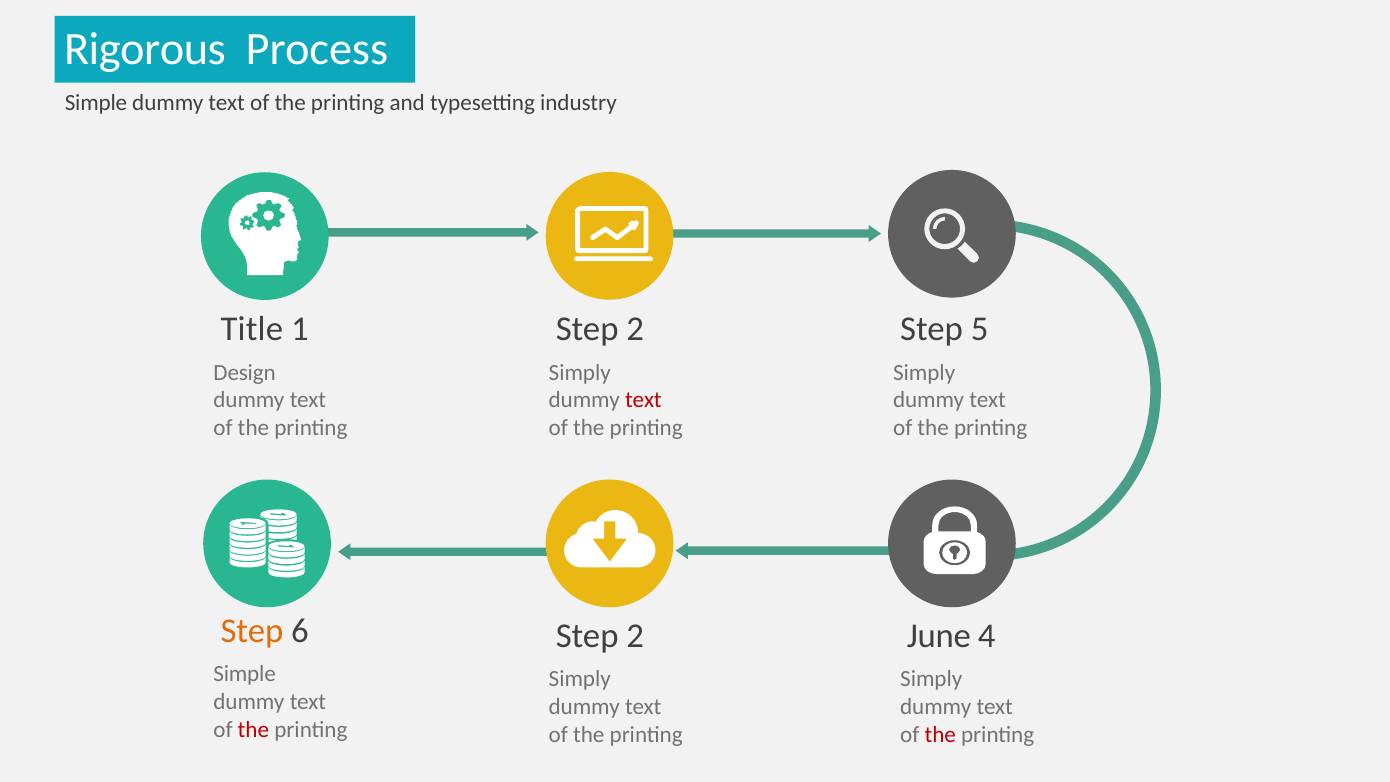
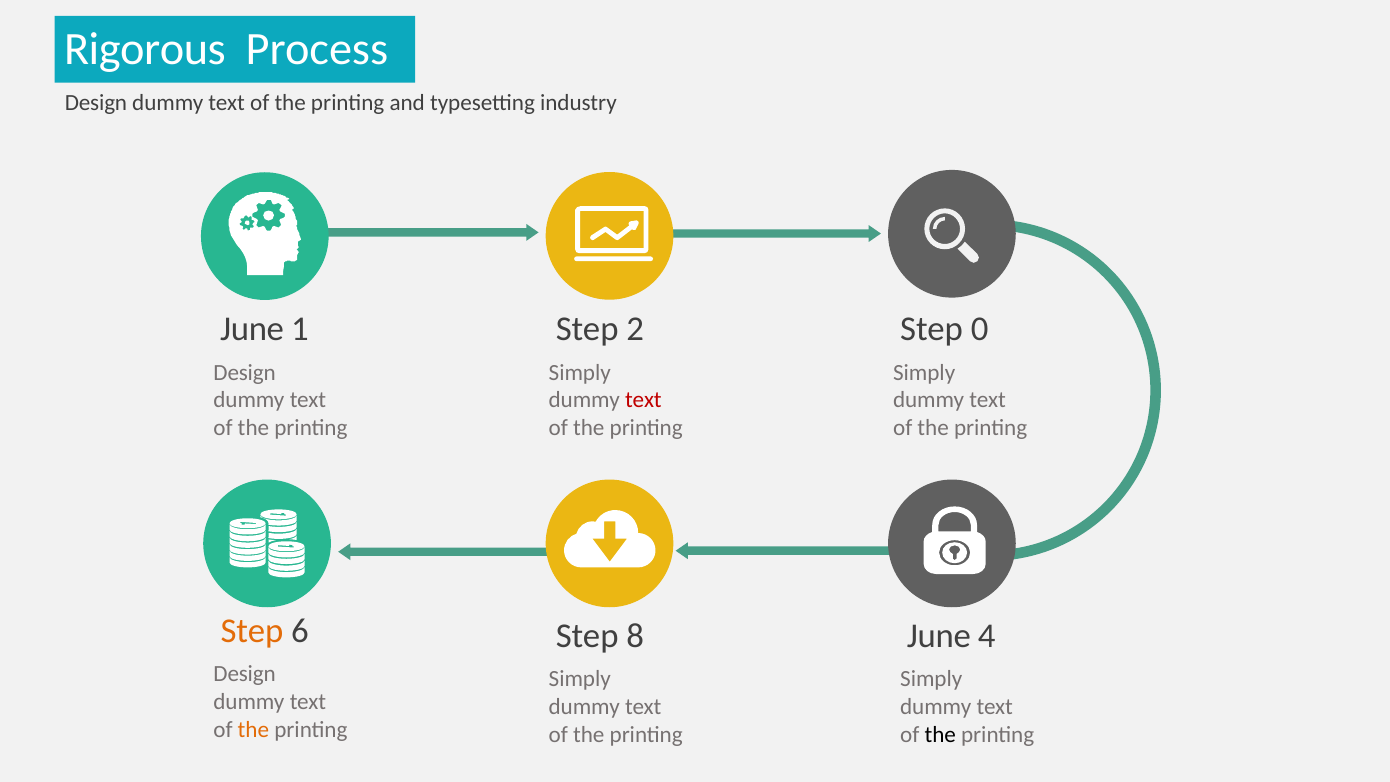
Simple at (96, 102): Simple -> Design
Title at (252, 329): Title -> June
5: 5 -> 0
2 at (635, 636): 2 -> 8
Simple at (245, 674): Simple -> Design
the at (253, 730) colour: red -> orange
the at (940, 734) colour: red -> black
